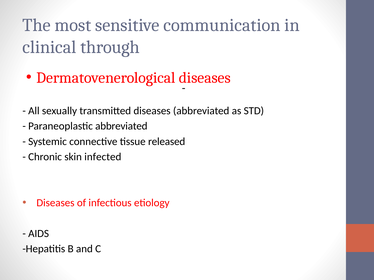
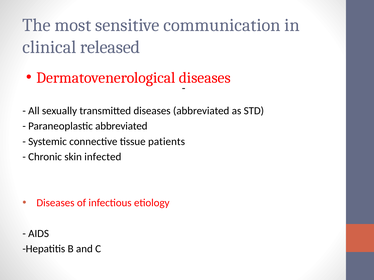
through: through -> released
released: released -> patients
